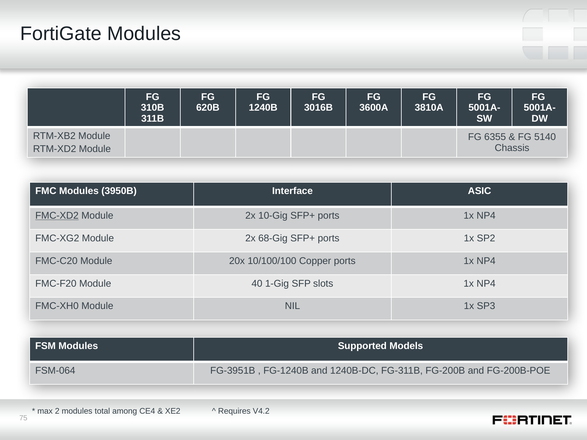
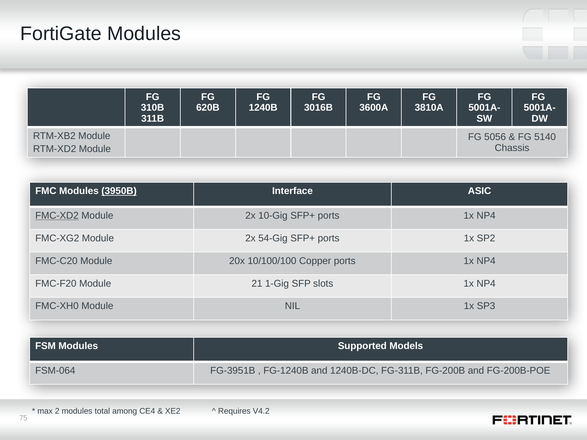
6355: 6355 -> 5056
3950B underline: none -> present
68-Gig: 68-Gig -> 54-Gig
40: 40 -> 21
